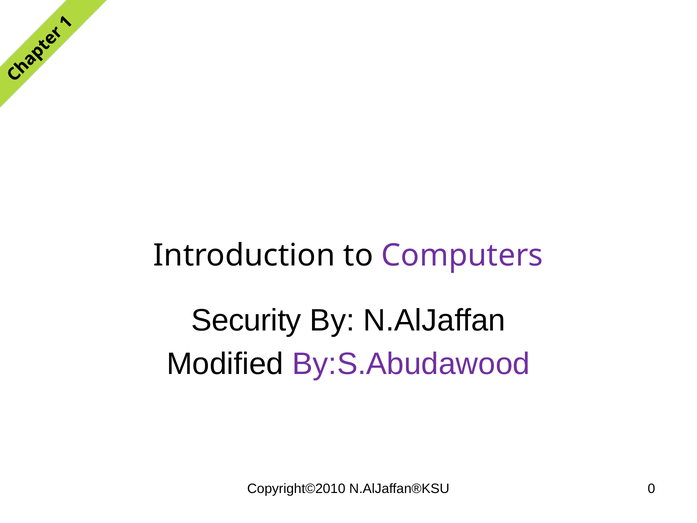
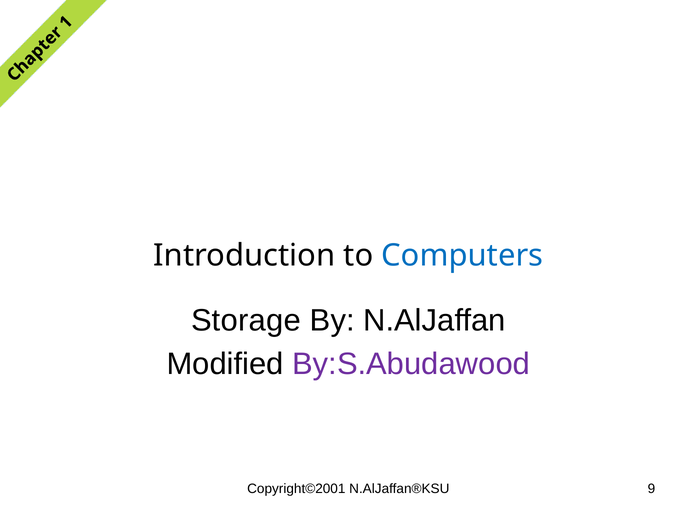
Computers colour: purple -> blue
Security: Security -> Storage
Copyright©2010: Copyright©2010 -> Copyright©2001
0: 0 -> 9
